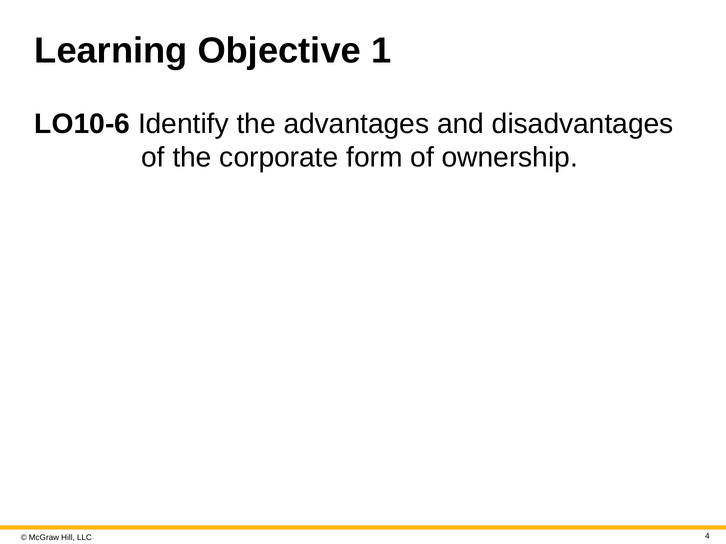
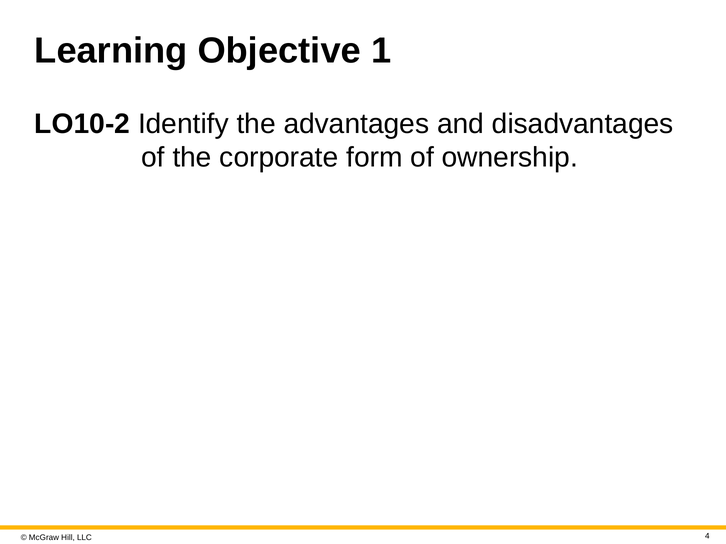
O10-6: O10-6 -> O10-2
